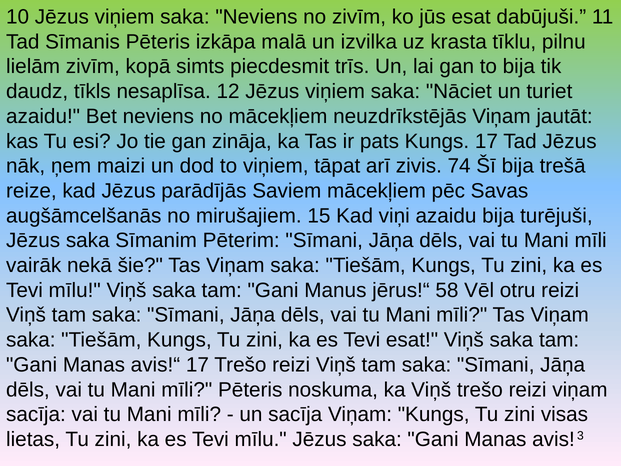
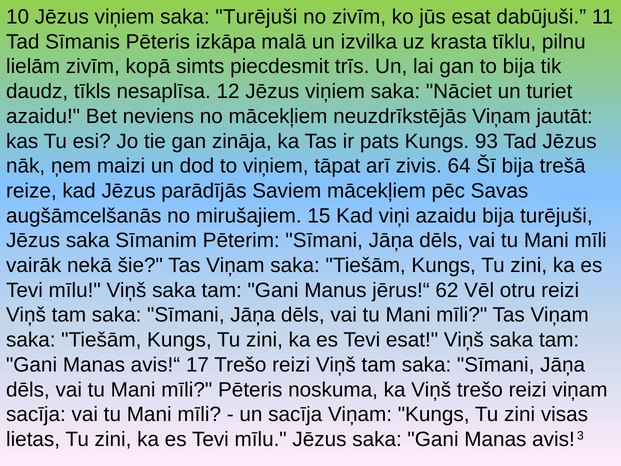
saka Neviens: Neviens -> Turējuši
Kungs 17: 17 -> 93
74: 74 -> 64
58: 58 -> 62
